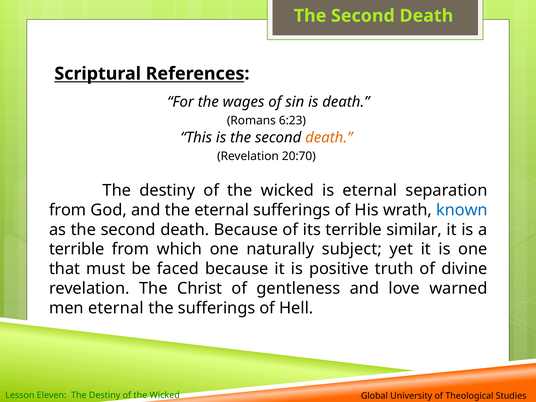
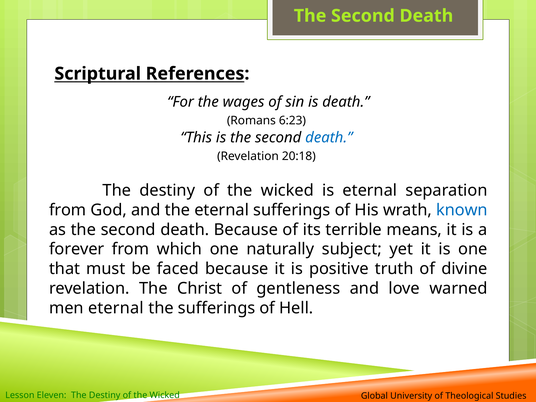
death at (329, 138) colour: orange -> blue
20:70: 20:70 -> 20:18
similar: similar -> means
terrible at (77, 249): terrible -> forever
